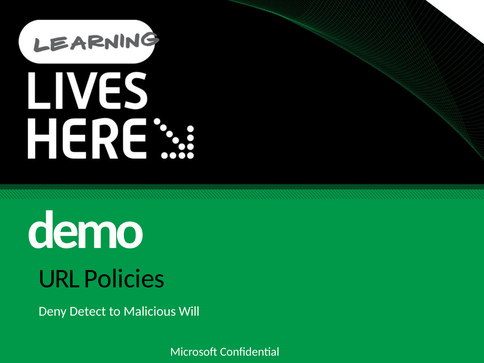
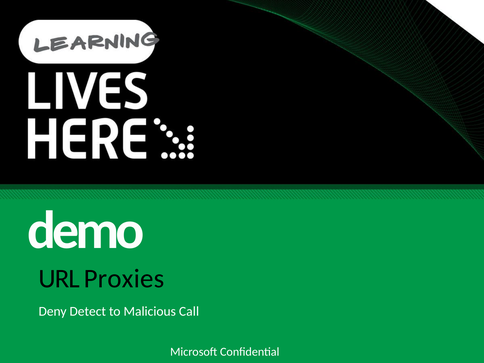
Policies: Policies -> Proxies
Will: Will -> Call
